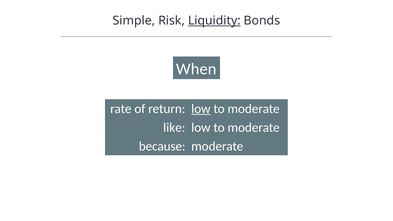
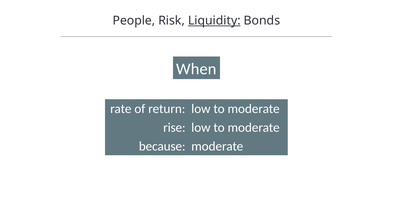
Simple: Simple -> People
low at (201, 109) underline: present -> none
like: like -> rise
